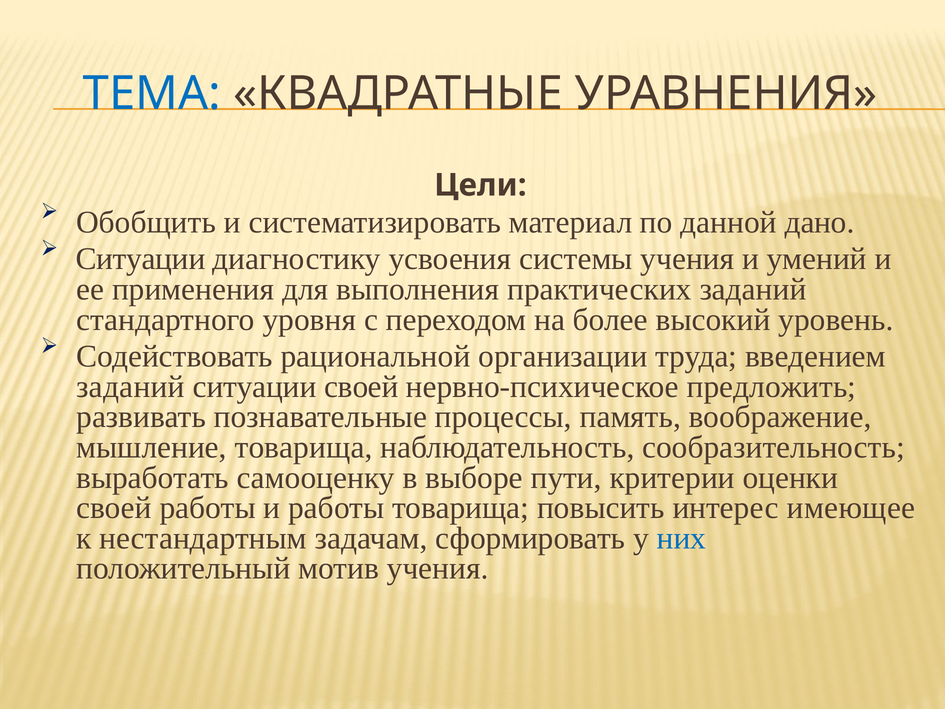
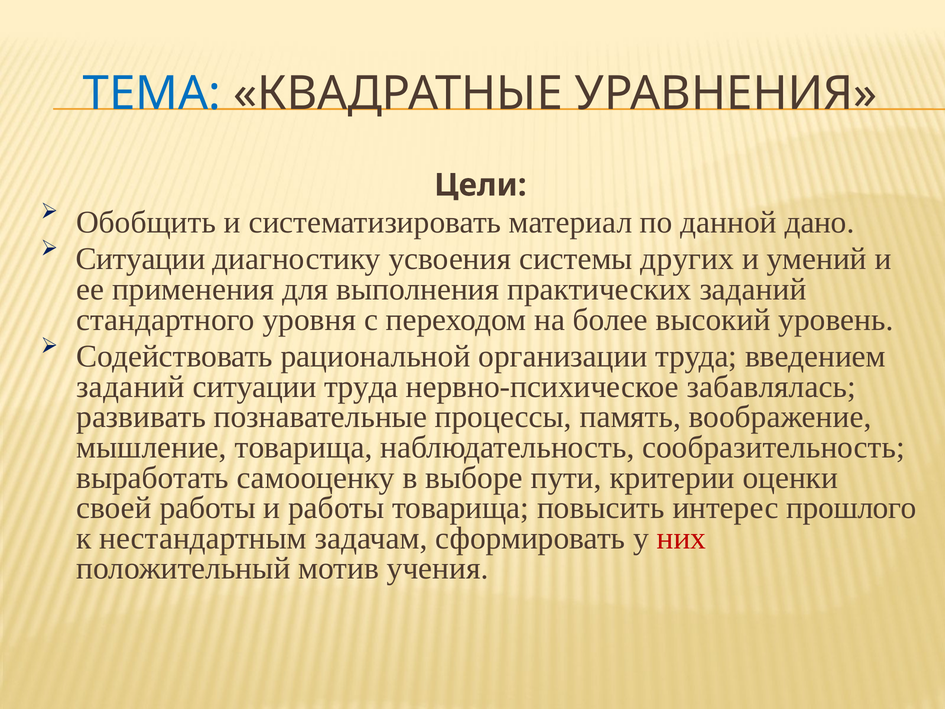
системы учения: учения -> других
ситуации своей: своей -> труда
предложить: предложить -> забавлялась
имеющее: имеющее -> прошлого
них colour: blue -> red
